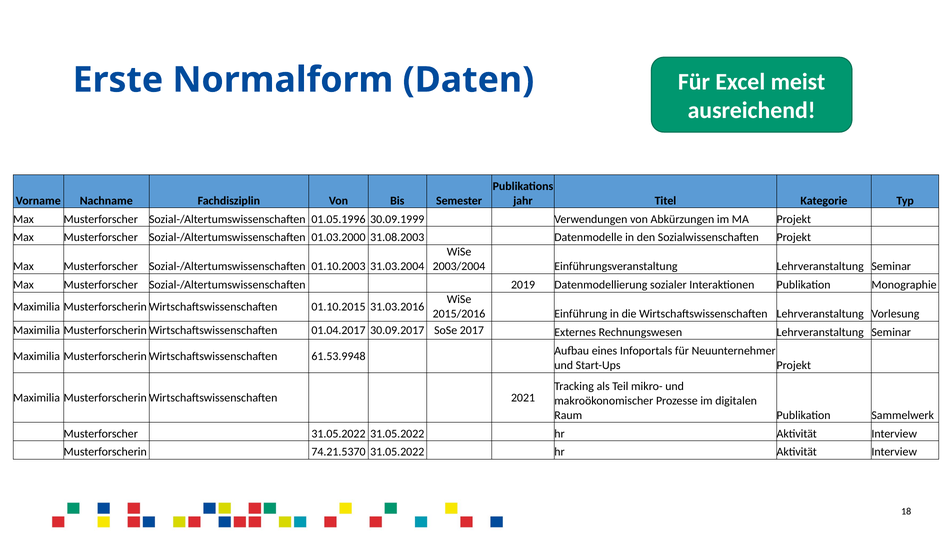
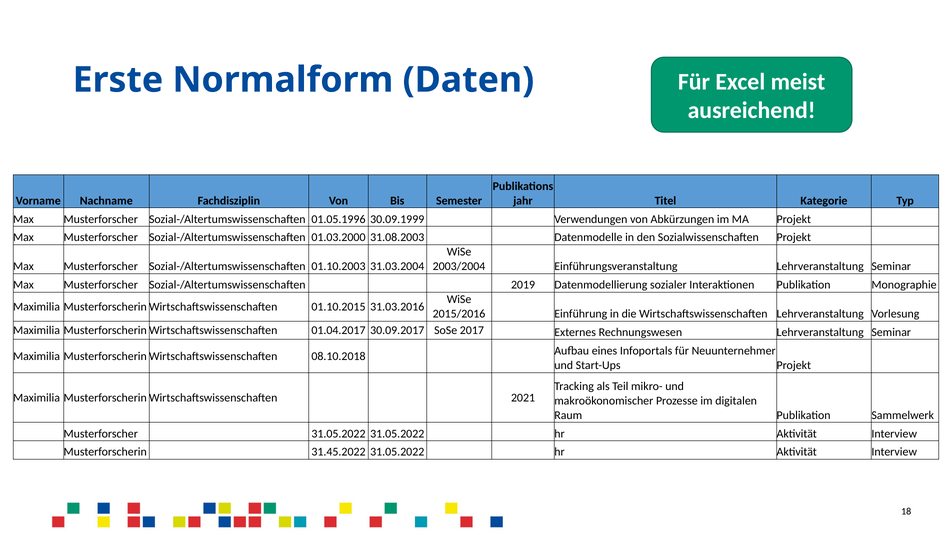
61.53.9948: 61.53.9948 -> 08.10.2018
74.21.5370: 74.21.5370 -> 31.45.2022
